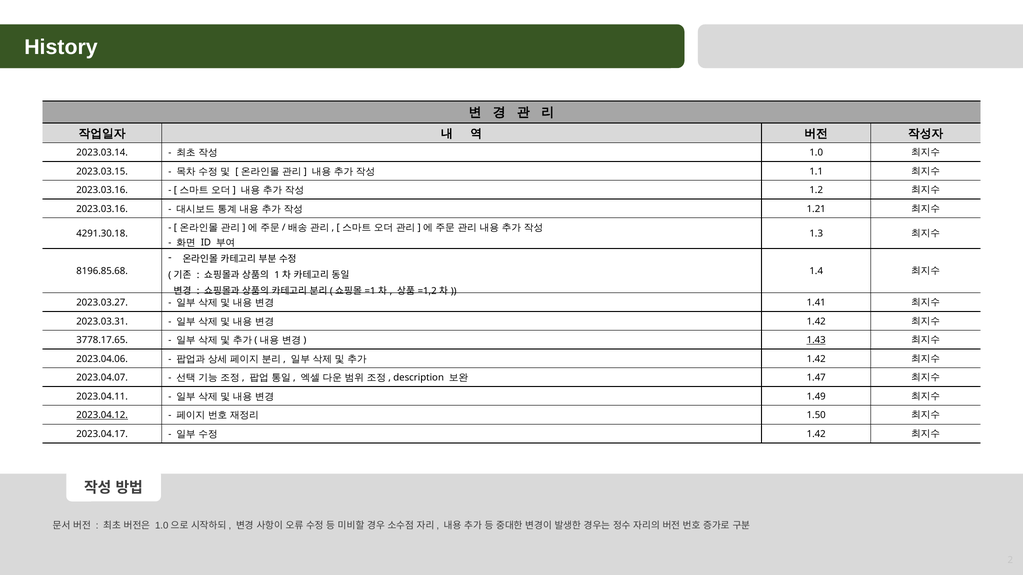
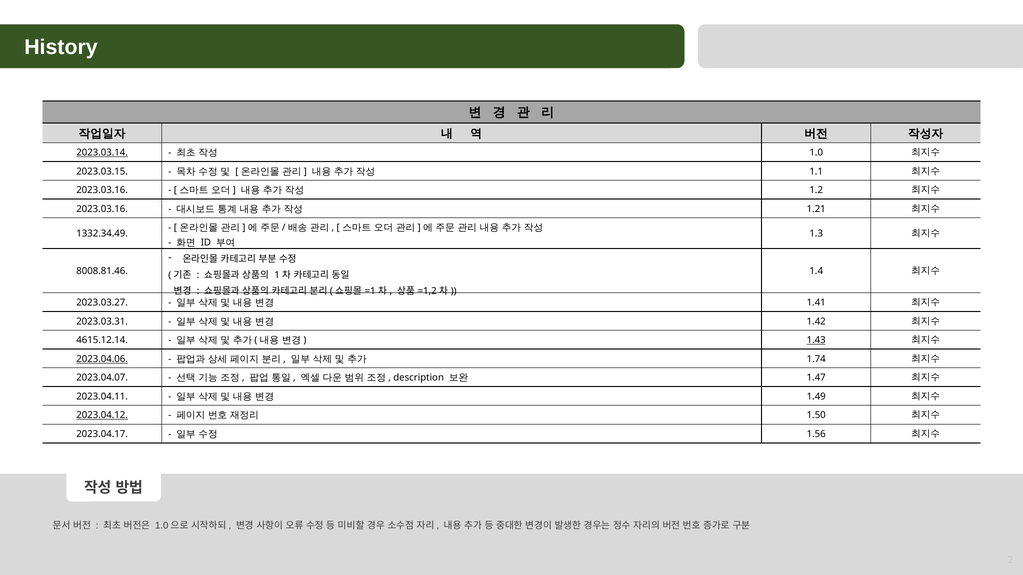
2023.03.14 underline: none -> present
4291.30.18: 4291.30.18 -> 1332.34.49
8196.85.68: 8196.85.68 -> 8008.81.46
3778.17.65: 3778.17.65 -> 4615.12.14
2023.04.06 underline: none -> present
1.42 at (816, 359): 1.42 -> 1.74
1.42 at (816, 434): 1.42 -> 1.56
